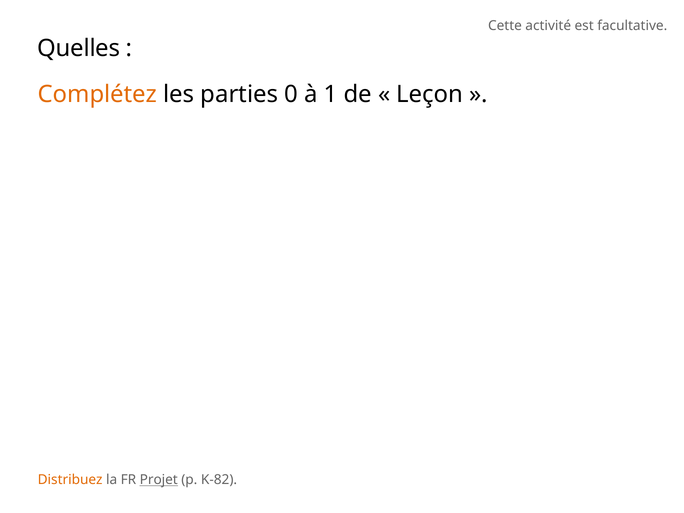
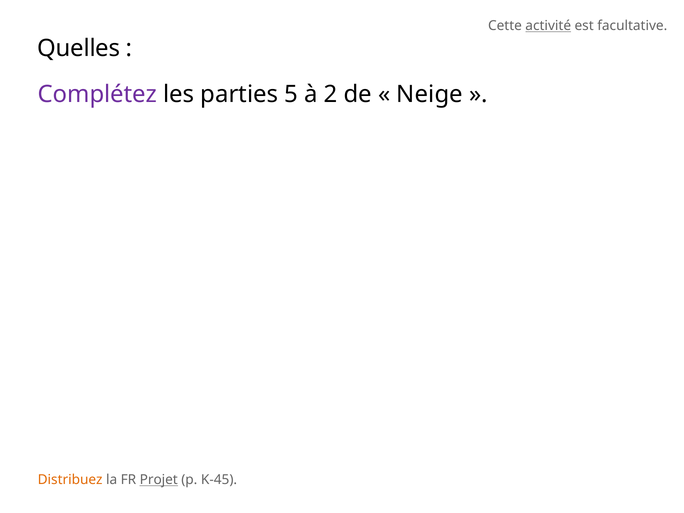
activité underline: none -> present
Complétez colour: orange -> purple
0: 0 -> 5
1: 1 -> 2
Leçon: Leçon -> Neige
K-82: K-82 -> K-45
